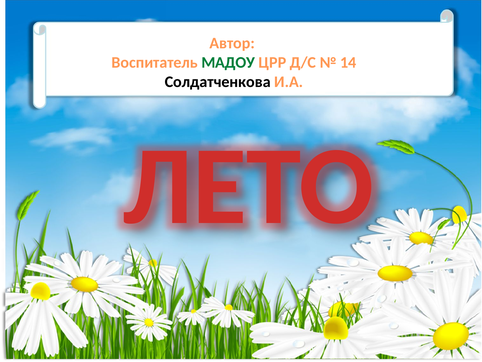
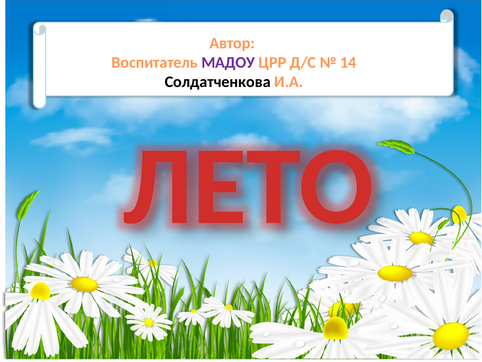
МАДОУ colour: green -> purple
